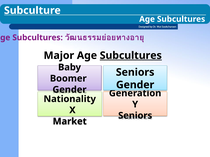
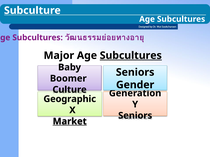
Gender at (70, 90): Gender -> Culture
Nationality: Nationality -> Geographic
Market underline: none -> present
